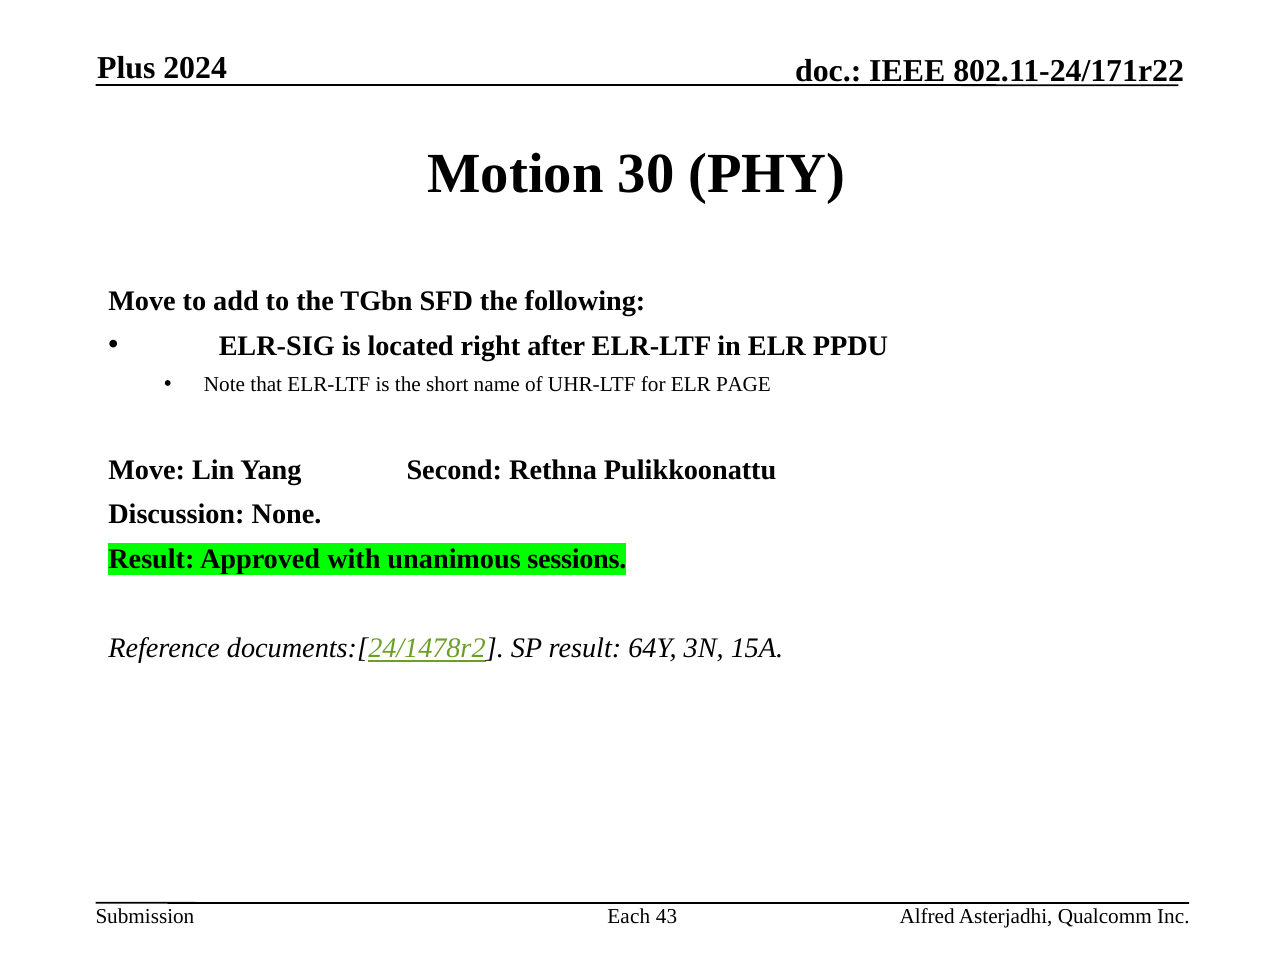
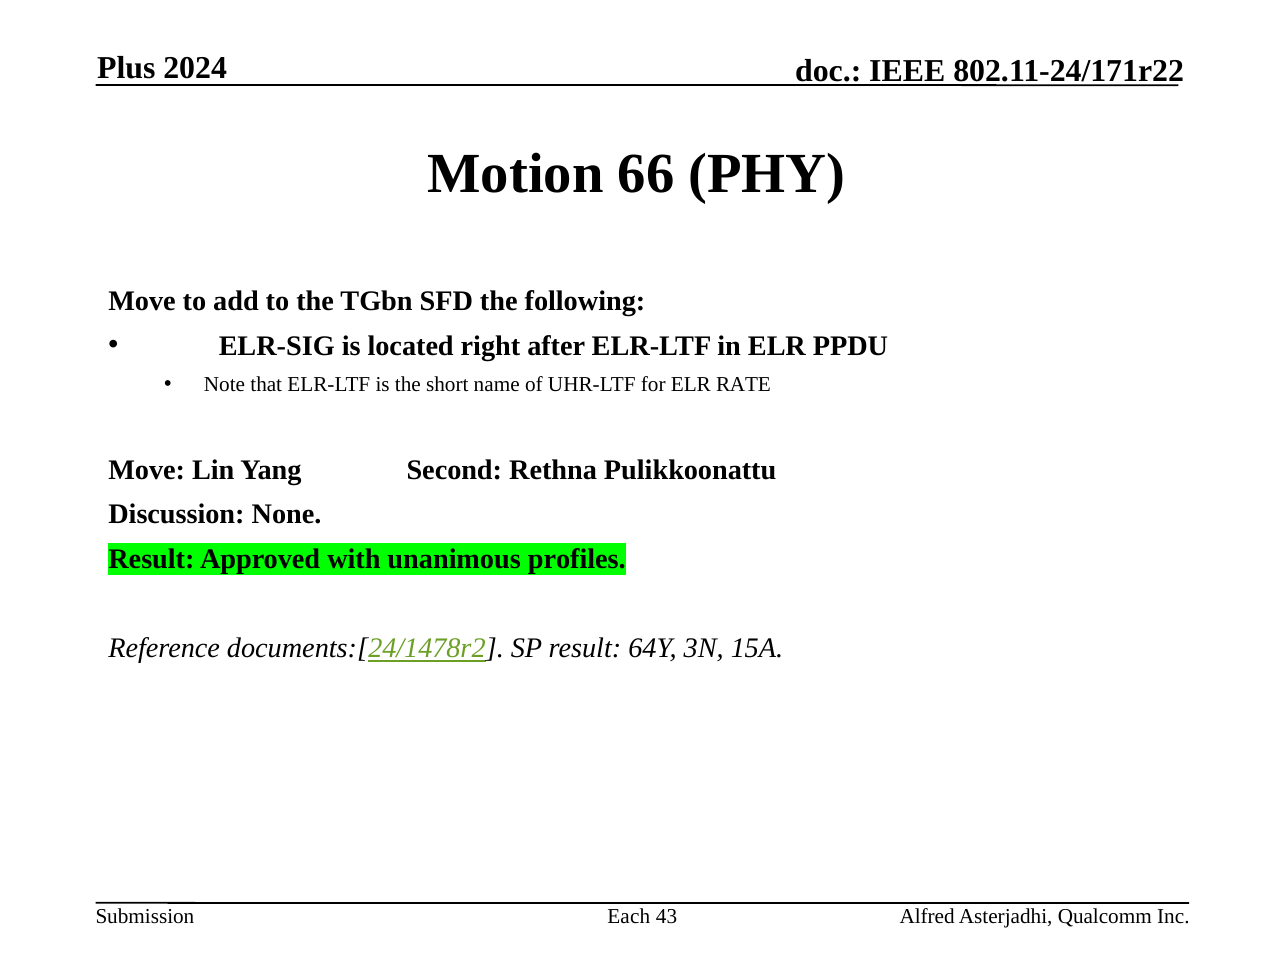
30: 30 -> 66
PAGE: PAGE -> RATE
sessions: sessions -> profiles
